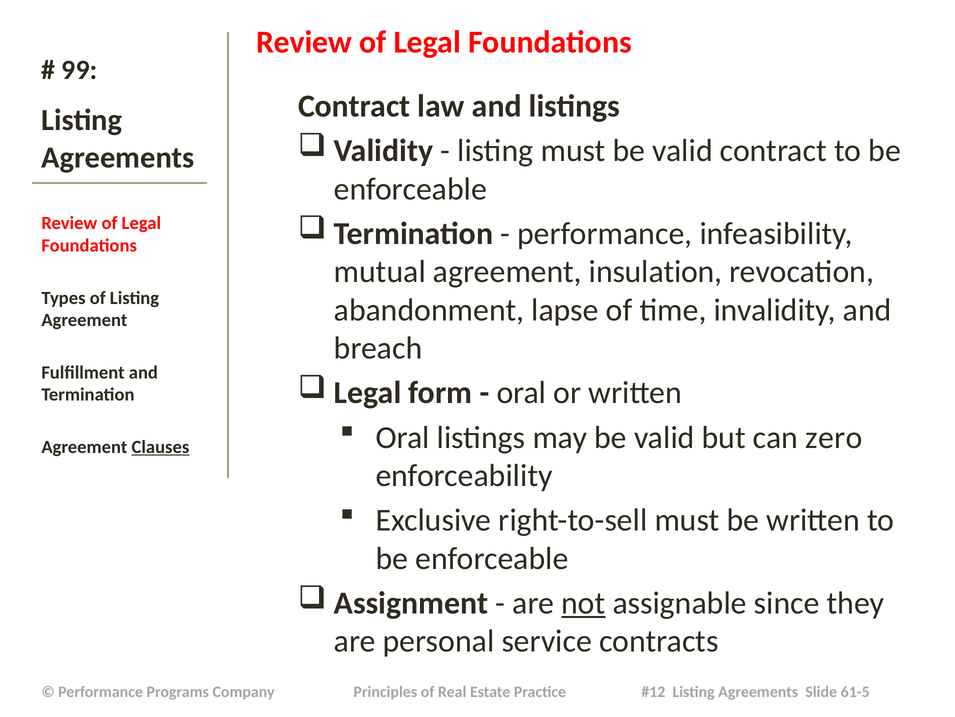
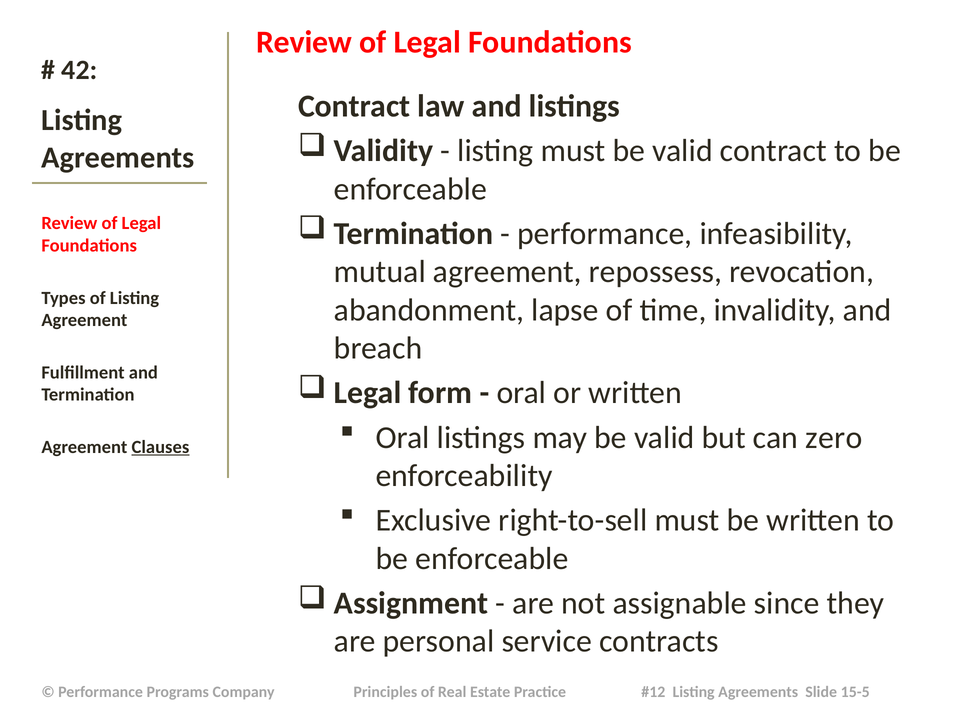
99: 99 -> 42
insulation: insulation -> repossess
not underline: present -> none
61-5: 61-5 -> 15-5
